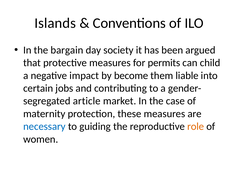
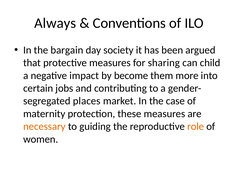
Islands: Islands -> Always
permits: permits -> sharing
liable: liable -> more
article: article -> places
necessary colour: blue -> orange
